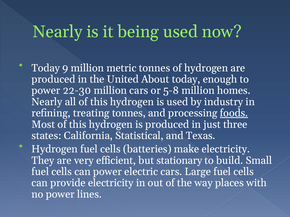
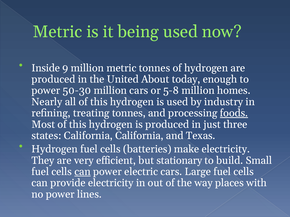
Nearly at (58, 32): Nearly -> Metric
Today at (46, 68): Today -> Inside
22-30: 22-30 -> 50-30
California Statistical: Statistical -> California
can at (83, 172) underline: none -> present
